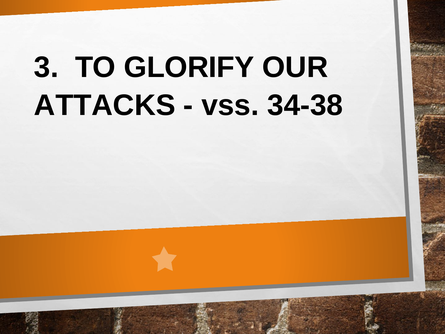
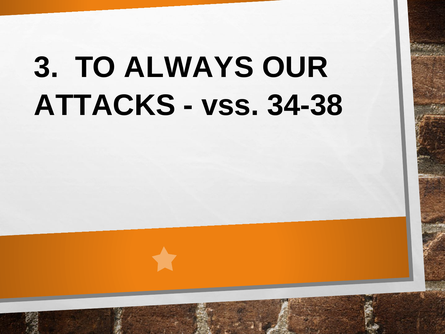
GLORIFY: GLORIFY -> ALWAYS
